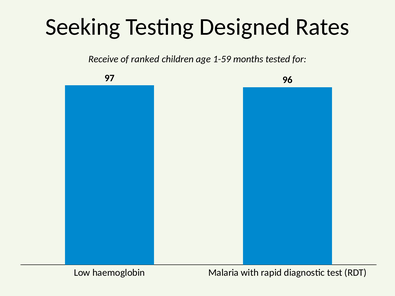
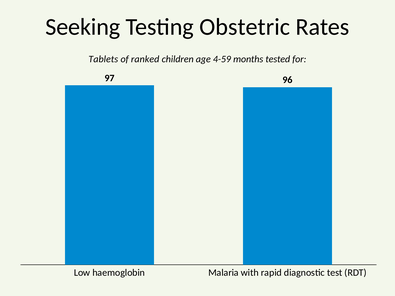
Designed: Designed -> Obstetric
Receive: Receive -> Tablets
1-59: 1-59 -> 4-59
